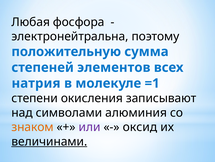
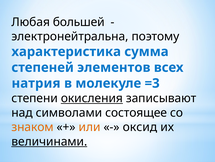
фосфора: фосфора -> большей
положительную: положительную -> характеристика
=1: =1 -> =3
окисления underline: none -> present
алюминия: алюминия -> состоящее
или colour: purple -> orange
